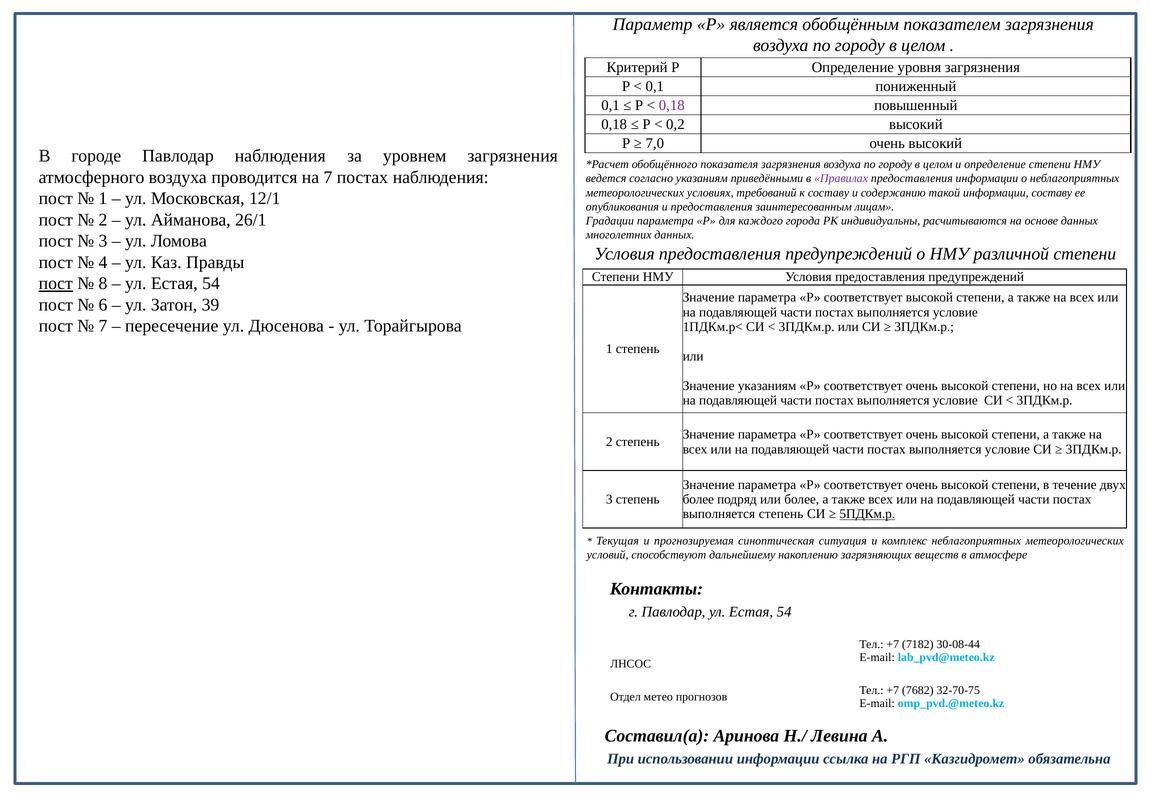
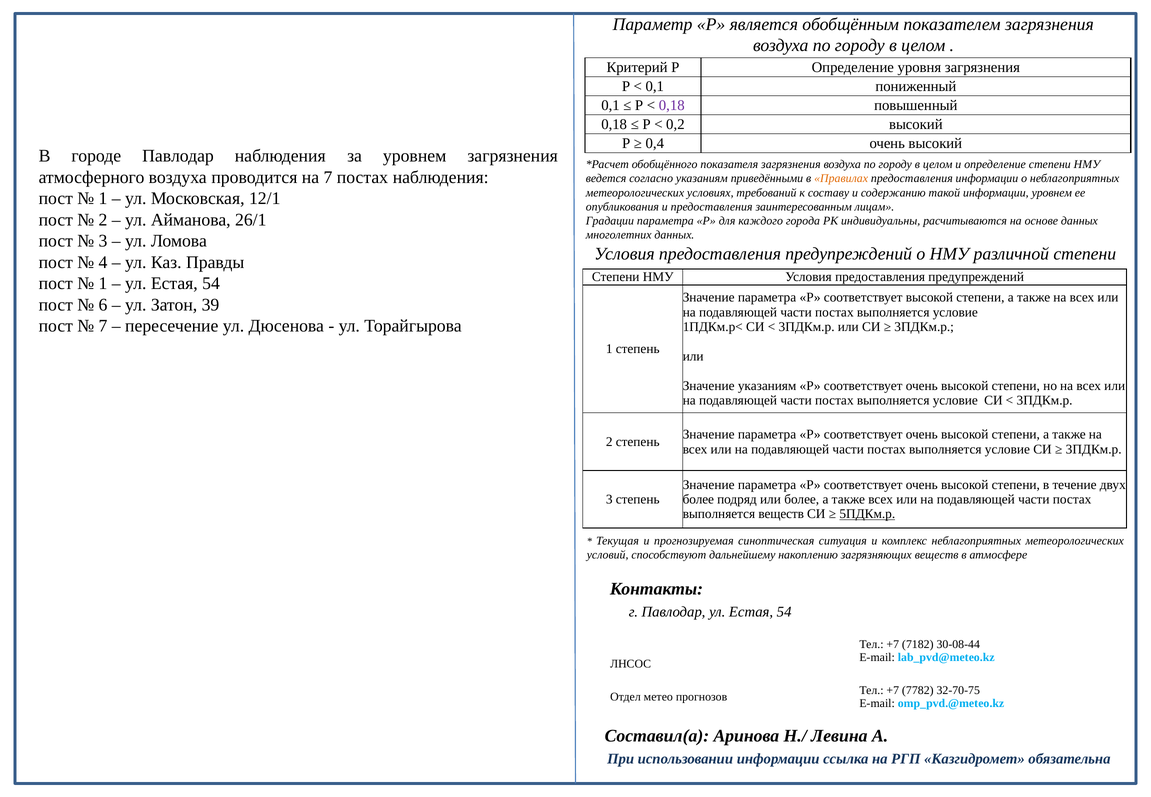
7,0: 7,0 -> 0,4
Правилах colour: purple -> orange
информации составу: составу -> уровнем
пост at (56, 284) underline: present -> none
8 at (103, 284): 8 -> 1
выполняется степень: степень -> веществ
7682: 7682 -> 7782
